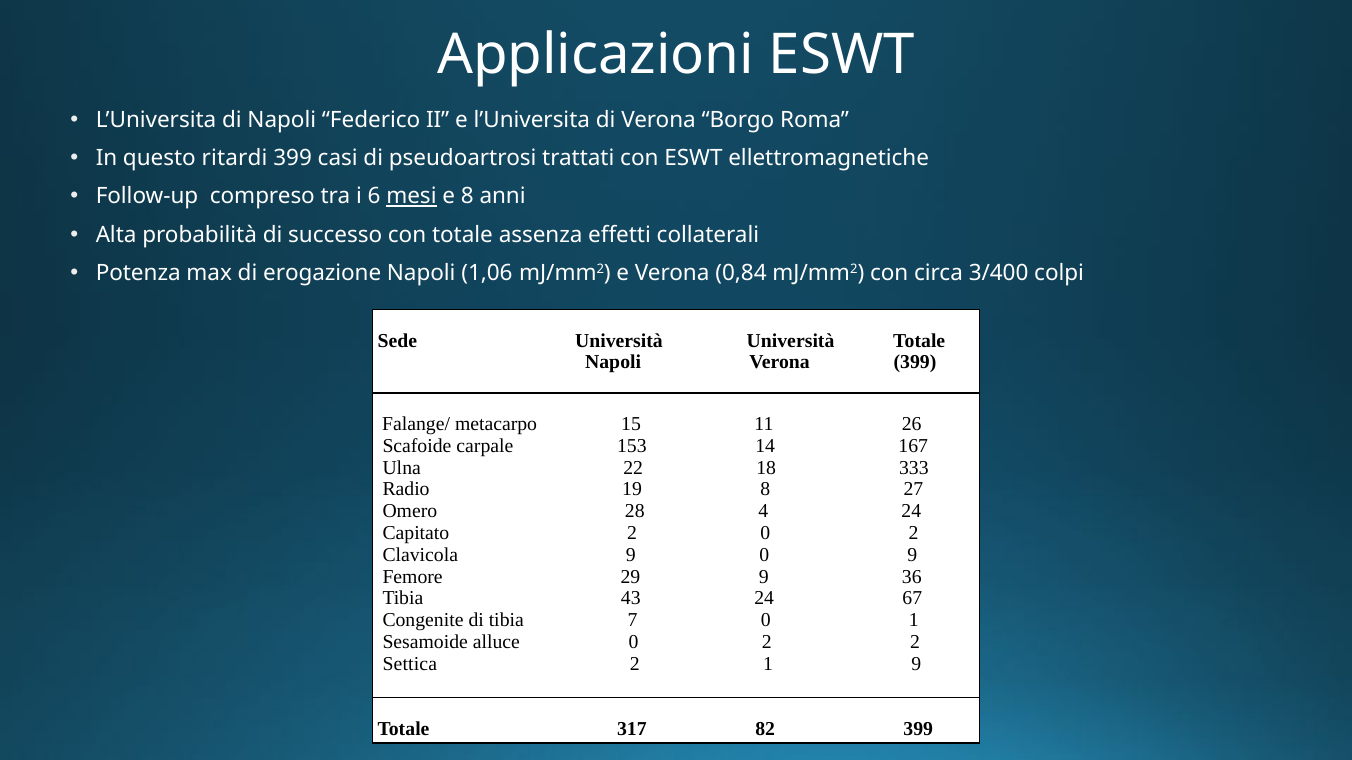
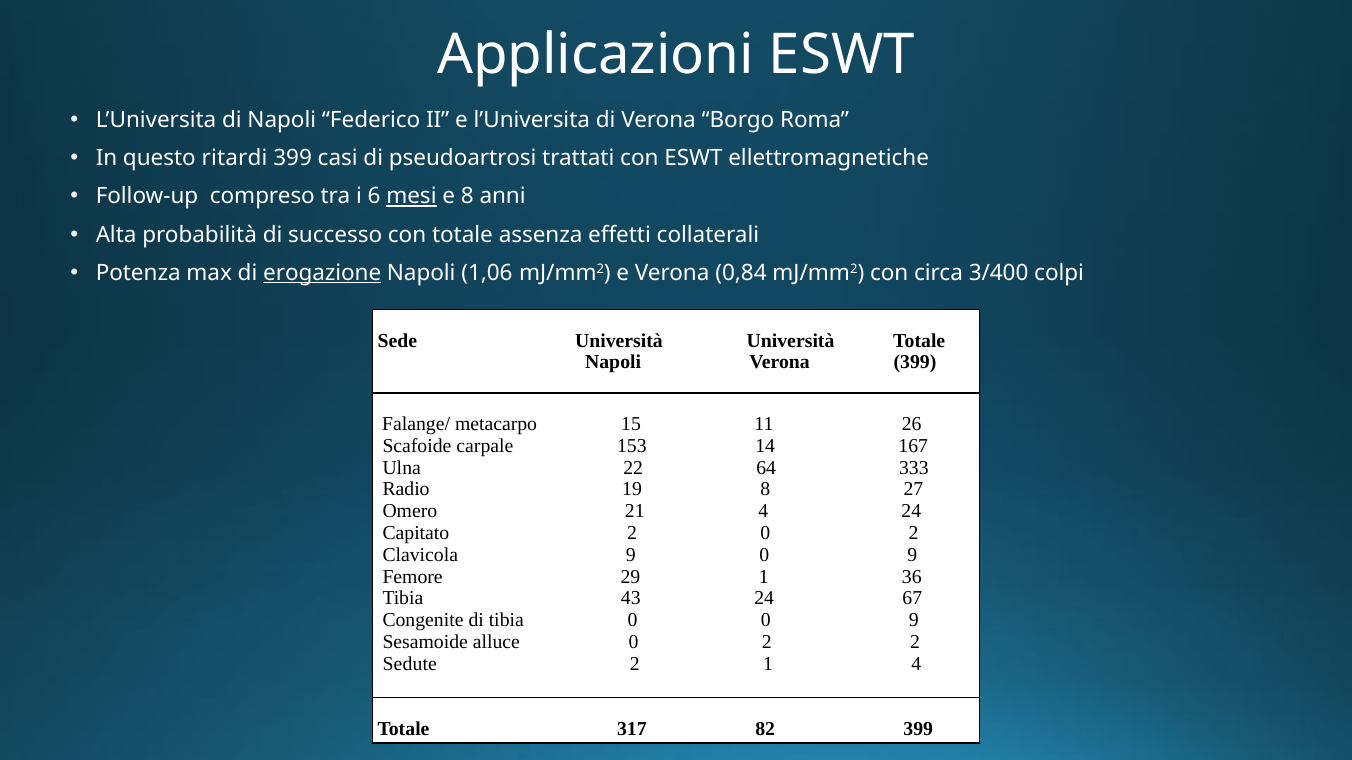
erogazione underline: none -> present
18: 18 -> 64
28: 28 -> 21
29 9: 9 -> 1
tibia 7: 7 -> 0
1 at (914, 621): 1 -> 9
Settica: Settica -> Sedute
1 9: 9 -> 4
